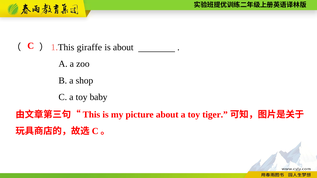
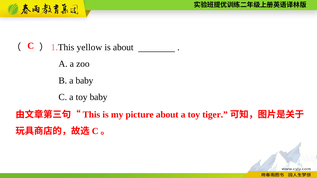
giraffe: giraffe -> yellow
a shop: shop -> baby
